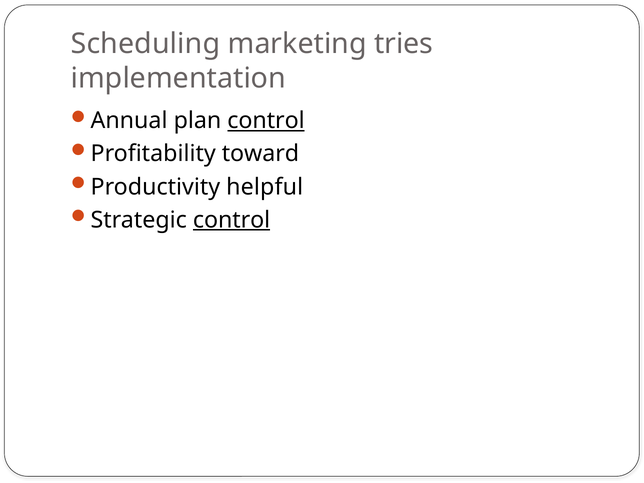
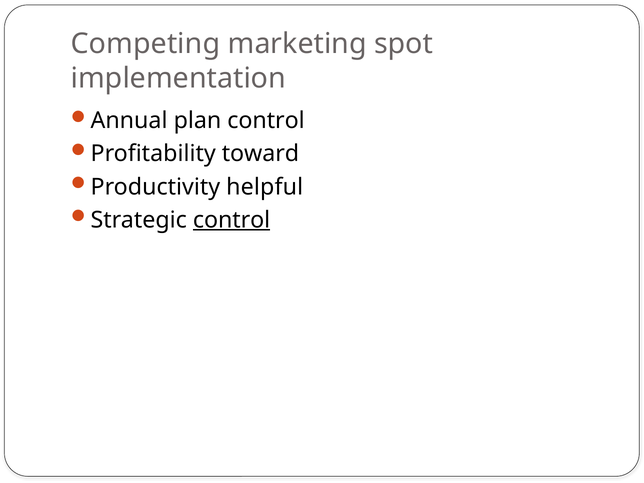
Scheduling: Scheduling -> Competing
tries: tries -> spot
control at (266, 121) underline: present -> none
